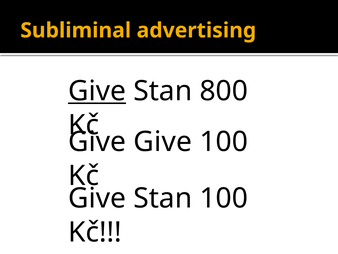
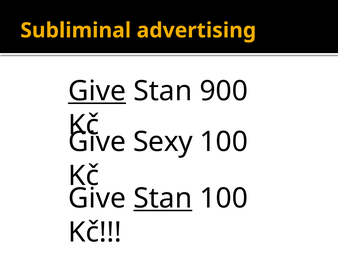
800: 800 -> 900
Give at (163, 142): Give -> Sexy
Stan at (163, 198) underline: none -> present
